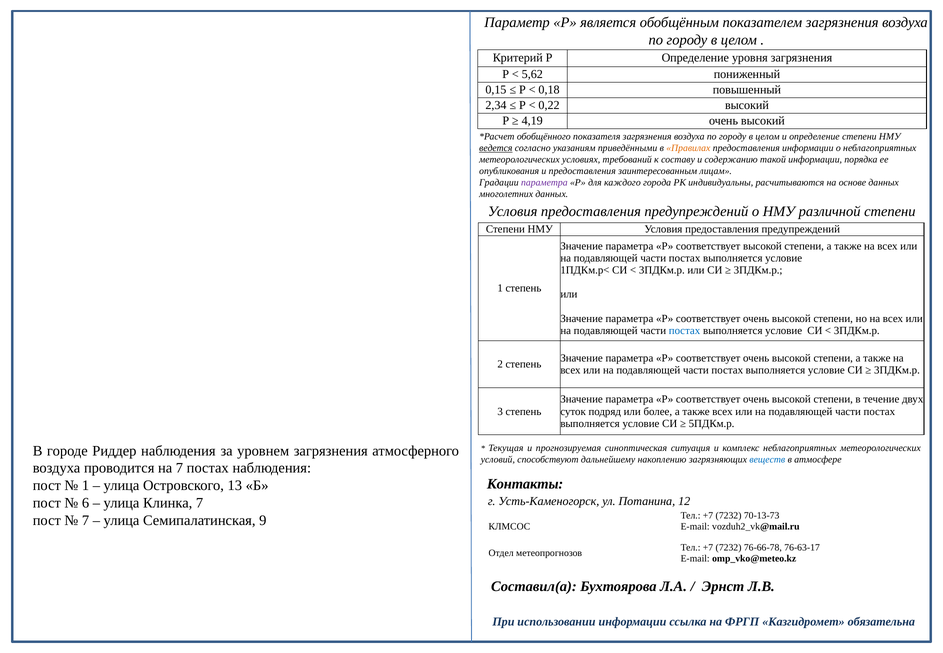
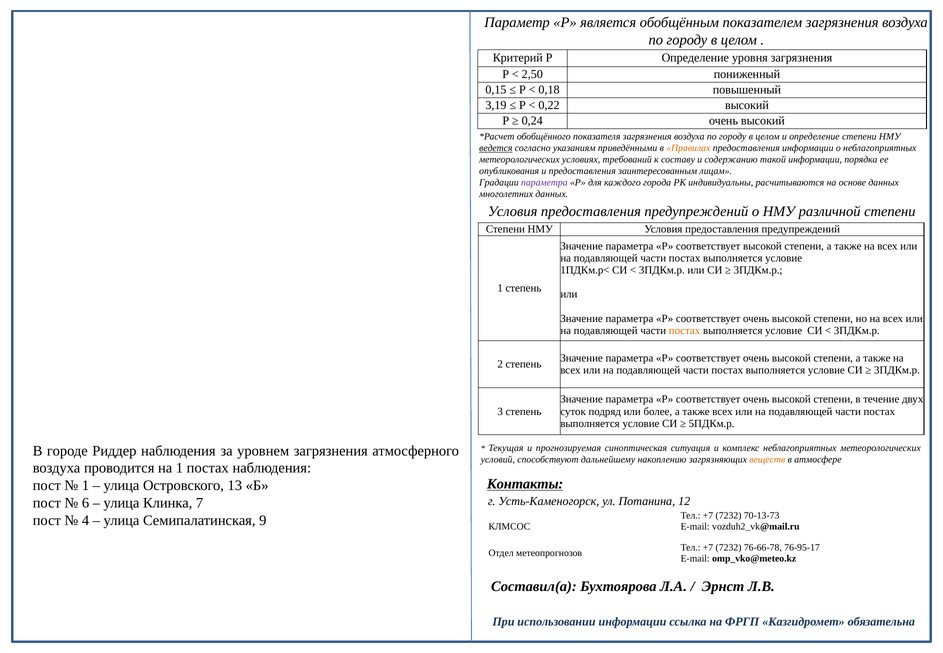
5,62: 5,62 -> 2,50
2,34: 2,34 -> 3,19
4,19: 4,19 -> 0,24
постах at (685, 330) colour: blue -> orange
веществ colour: blue -> orange
на 7: 7 -> 1
Контакты underline: none -> present
7 at (86, 520): 7 -> 4
76-63-17: 76-63-17 -> 76-95-17
